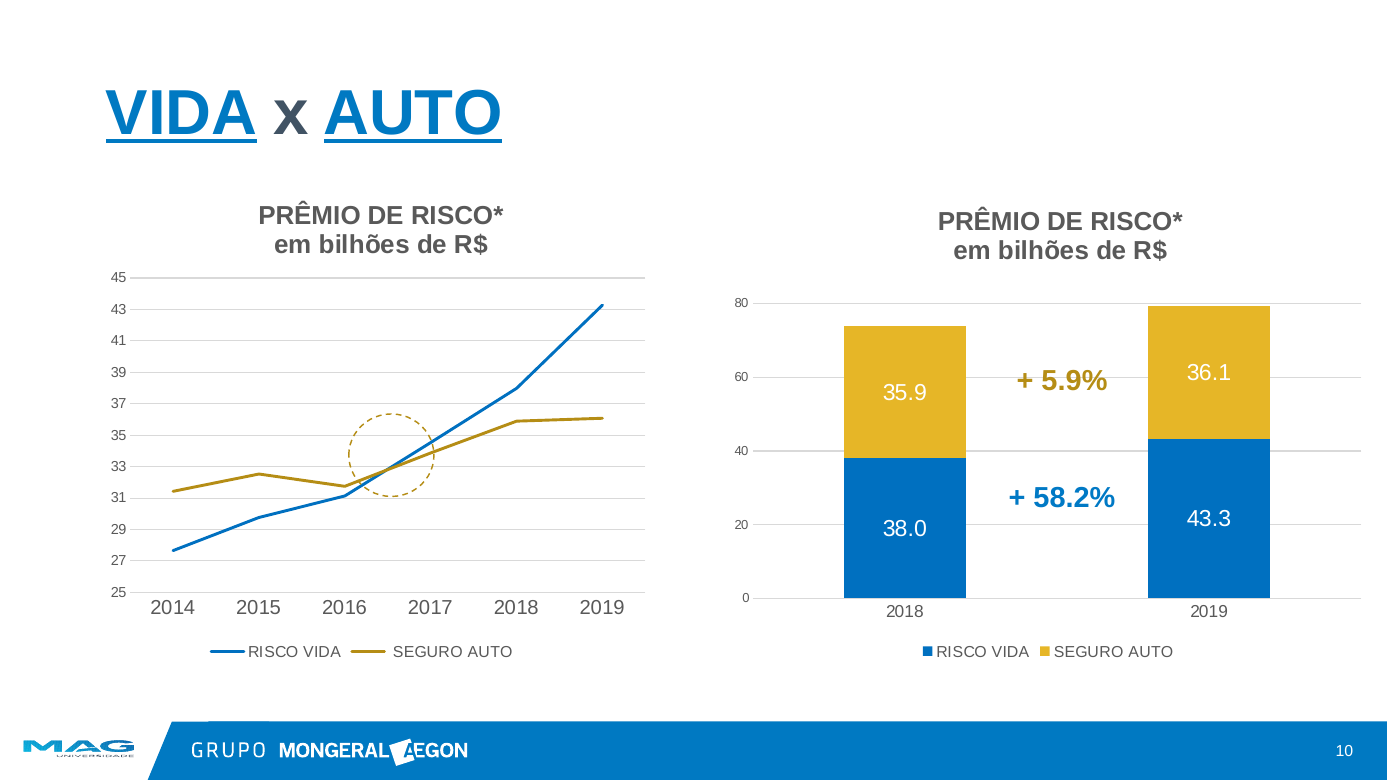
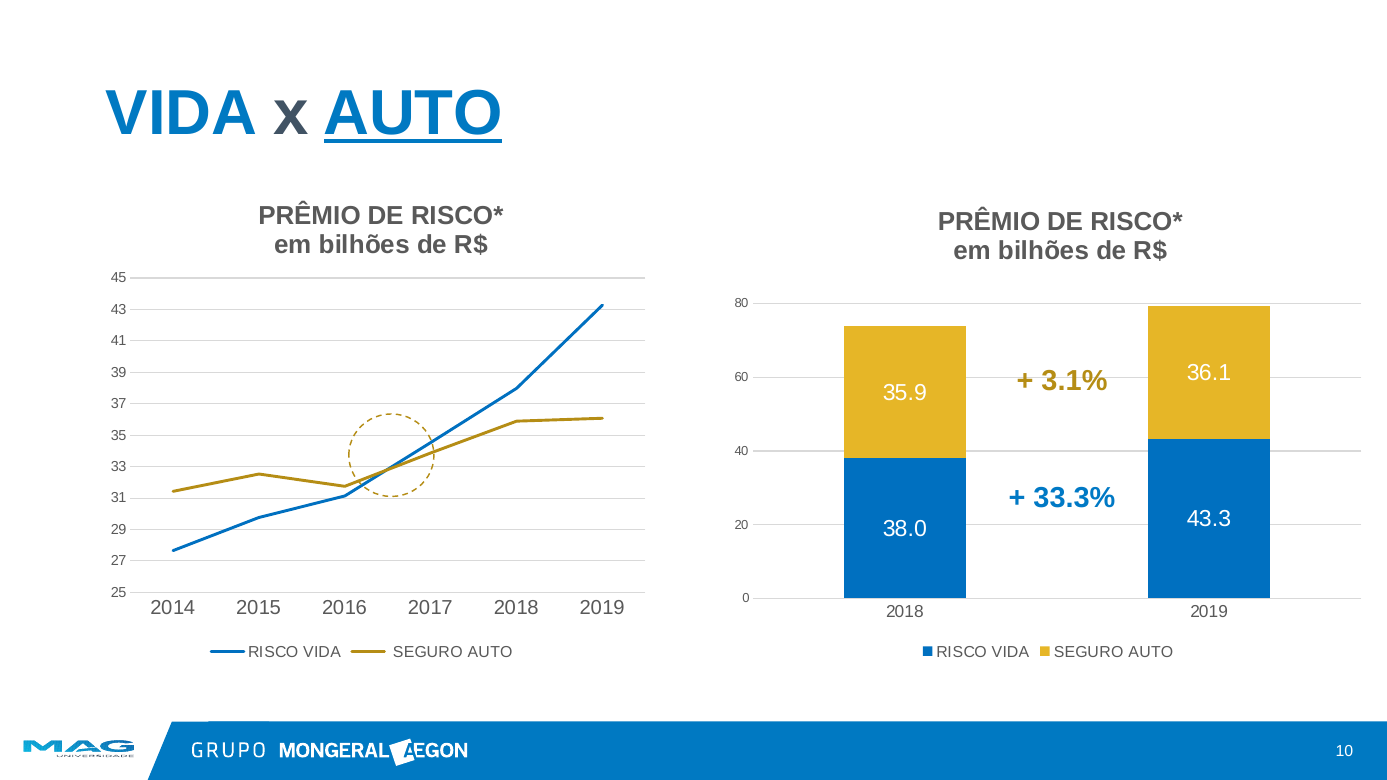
VIDA at (182, 114) underline: present -> none
5.9%: 5.9% -> 3.1%
58.2%: 58.2% -> 33.3%
